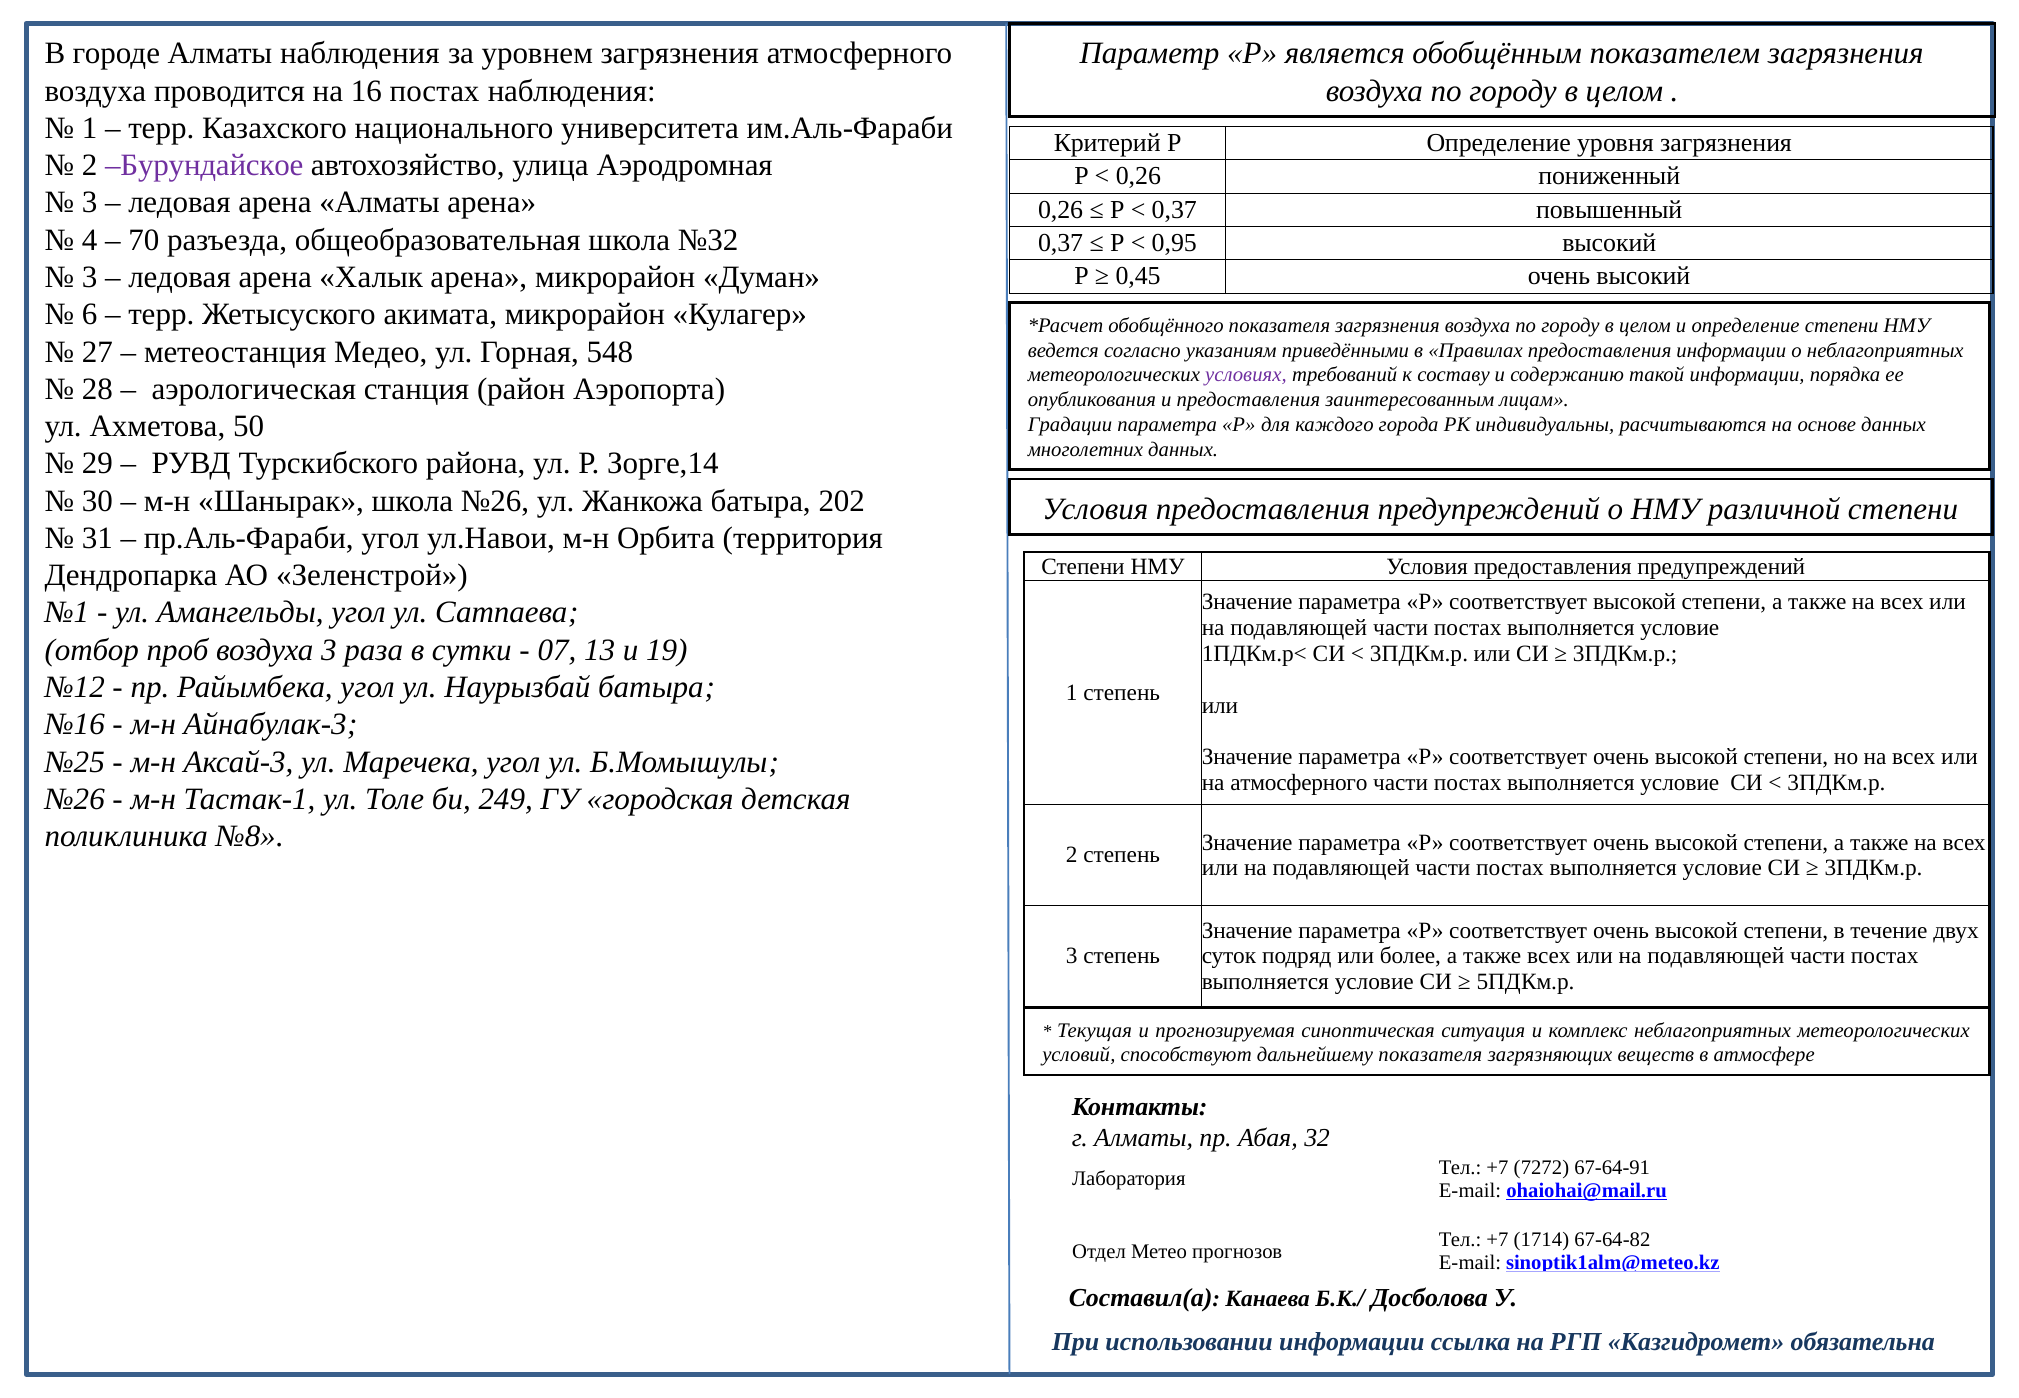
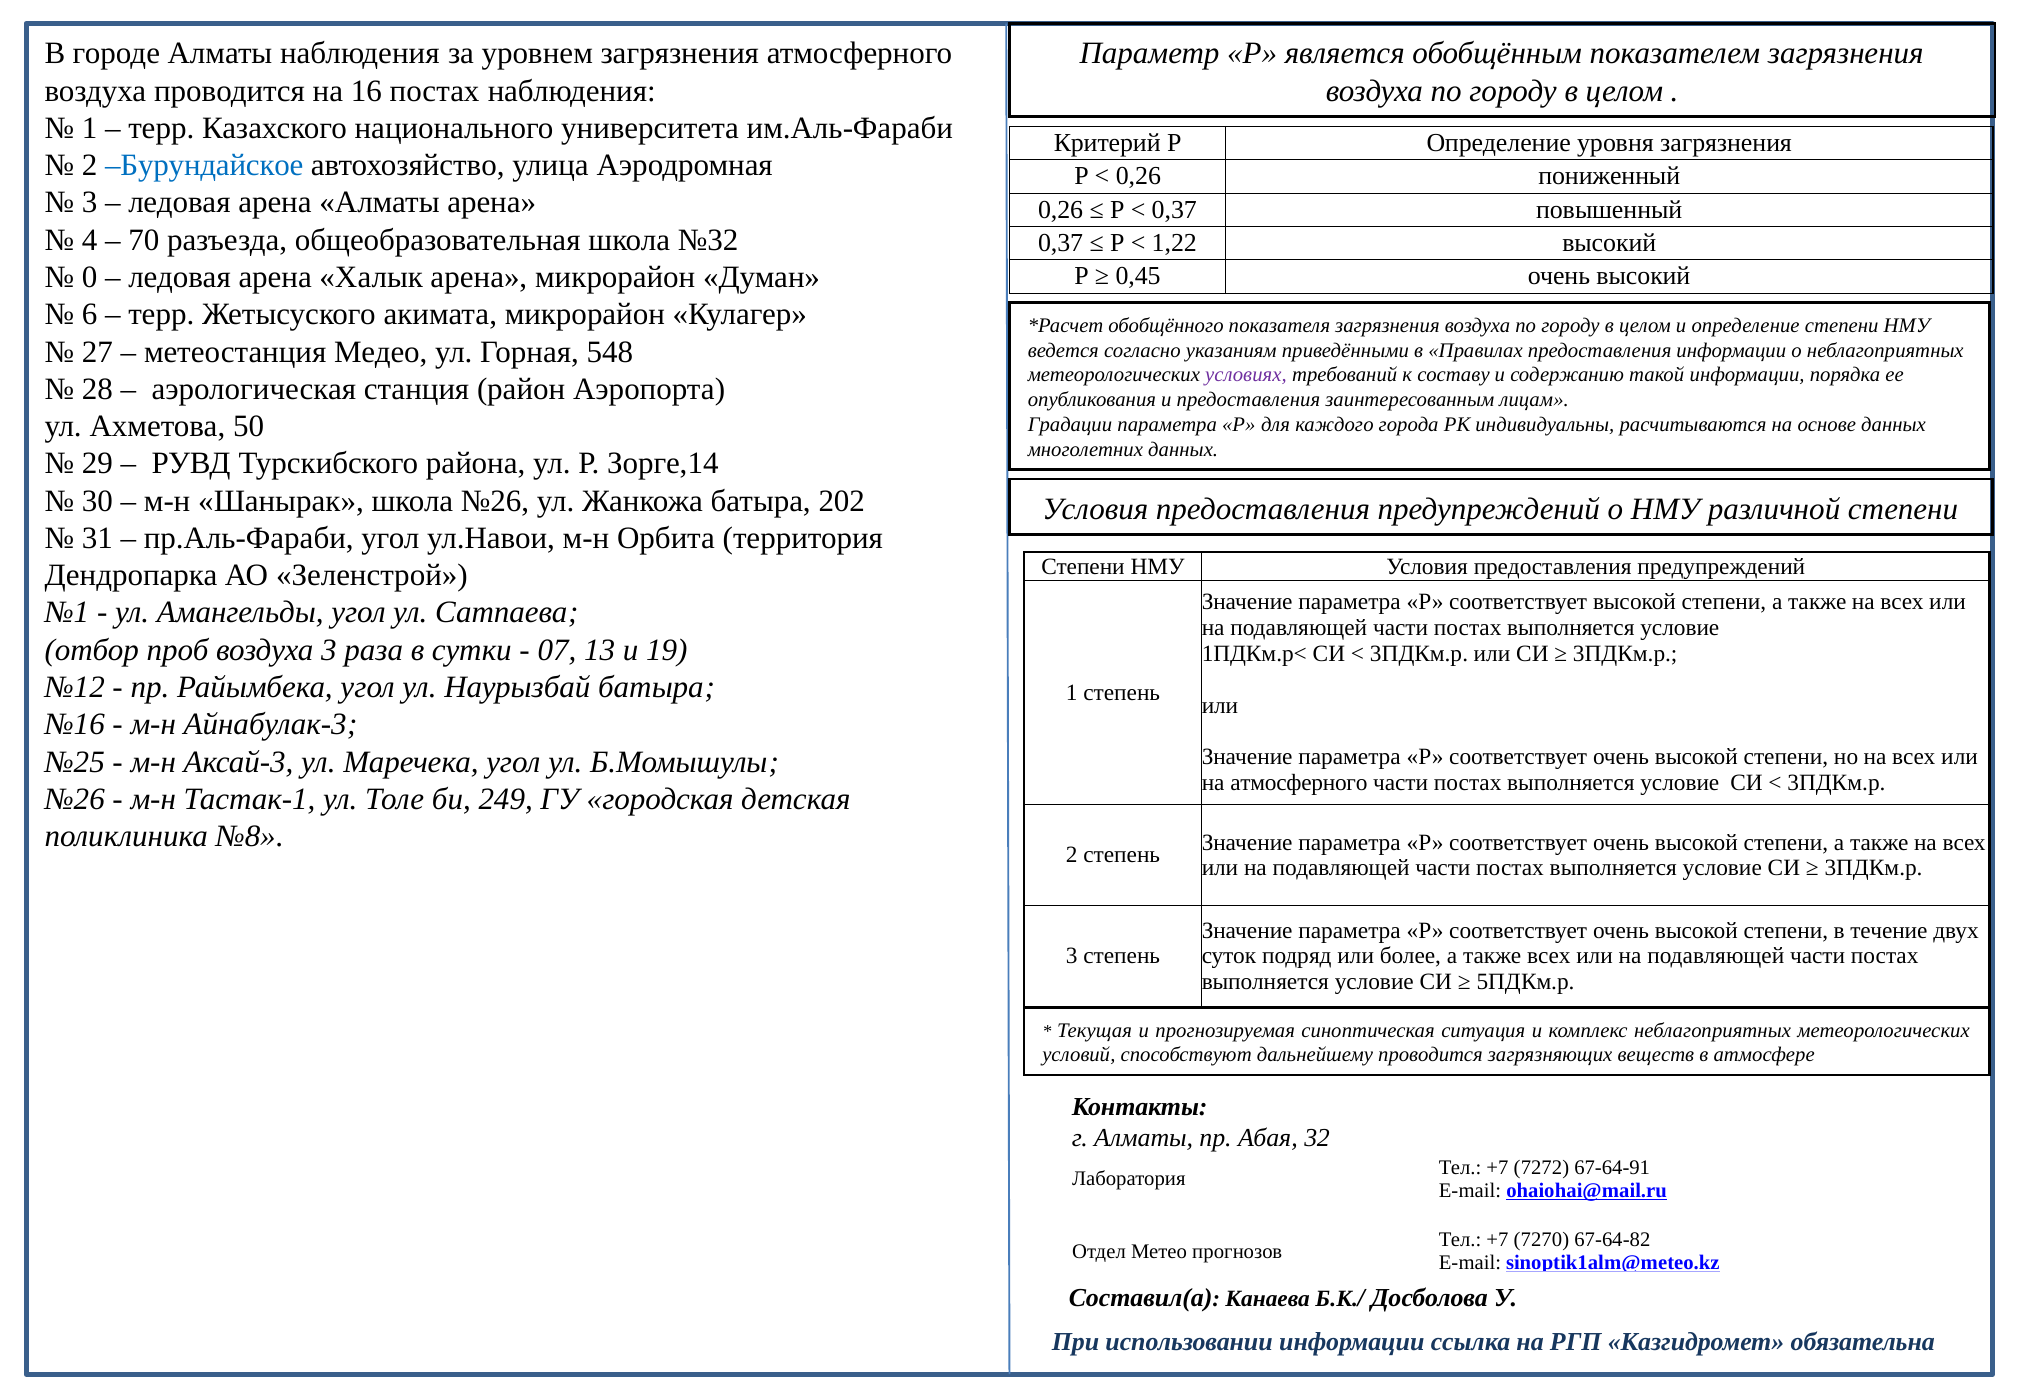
Бурундайское colour: purple -> blue
0,95: 0,95 -> 1,22
3 at (90, 277): 3 -> 0
дальнейшему показателя: показателя -> проводится
1714: 1714 -> 7270
